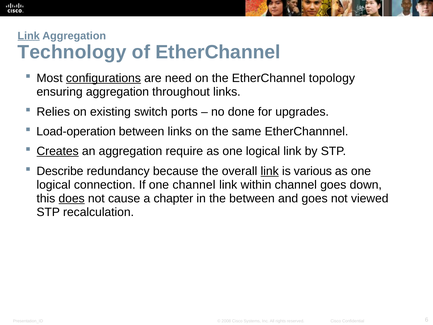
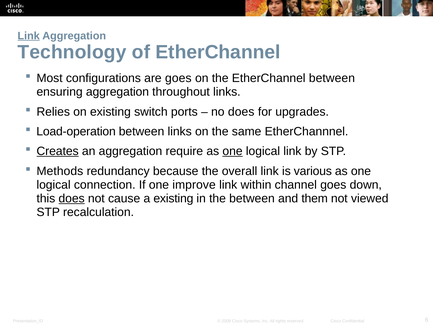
configurations underline: present -> none
are need: need -> goes
EtherChannel topology: topology -> between
no done: done -> does
one at (233, 151) underline: none -> present
Describe: Describe -> Methods
link at (270, 171) underline: present -> none
one channel: channel -> improve
a chapter: chapter -> existing
and goes: goes -> them
